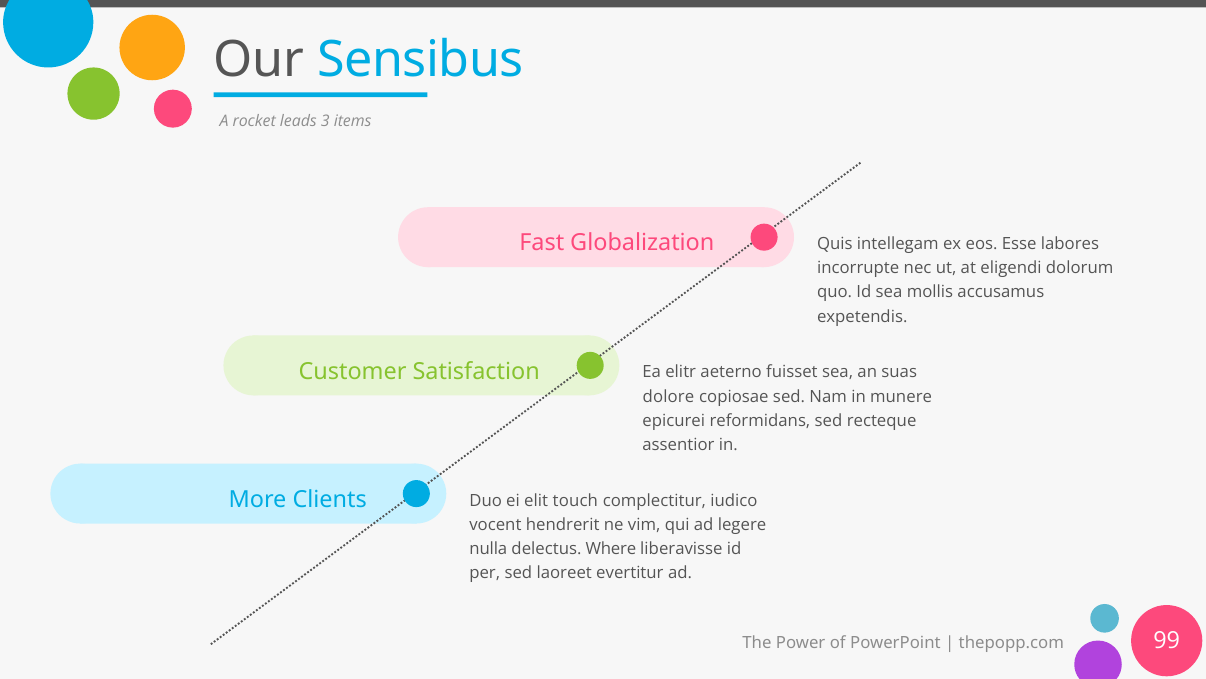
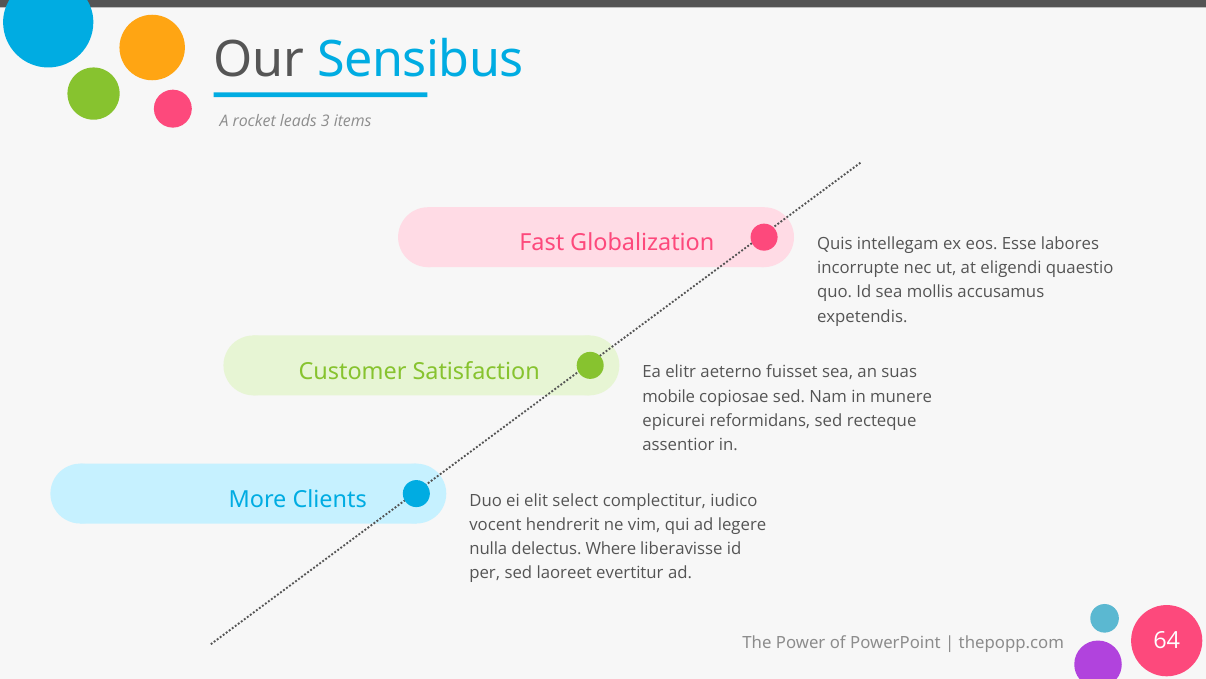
dolorum: dolorum -> quaestio
dolore: dolore -> mobile
touch: touch -> select
99: 99 -> 64
